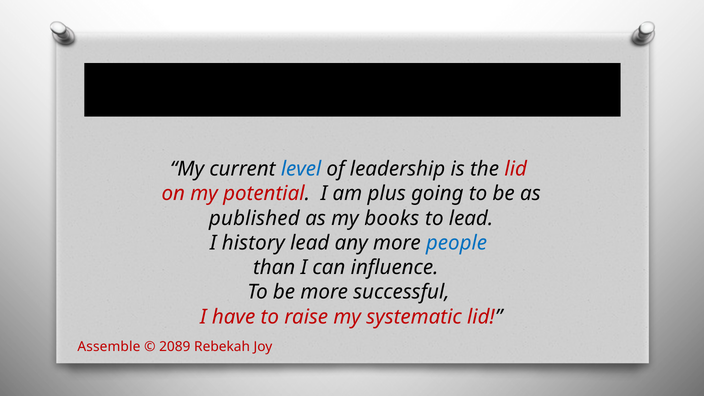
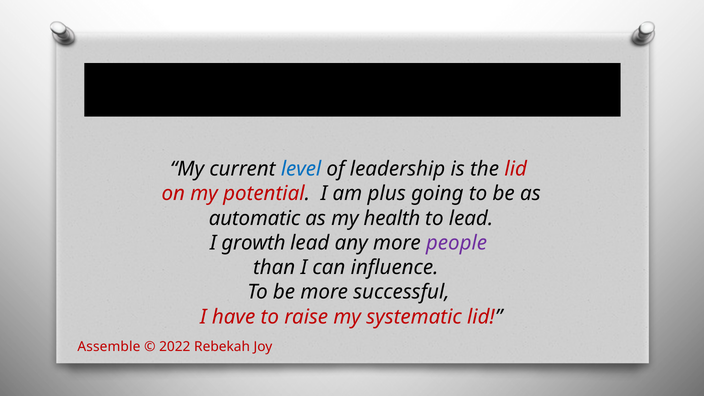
published: published -> automatic
books: books -> health
history: history -> growth
people colour: blue -> purple
2089: 2089 -> 2022
